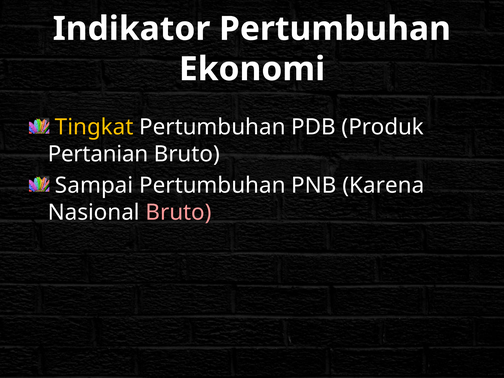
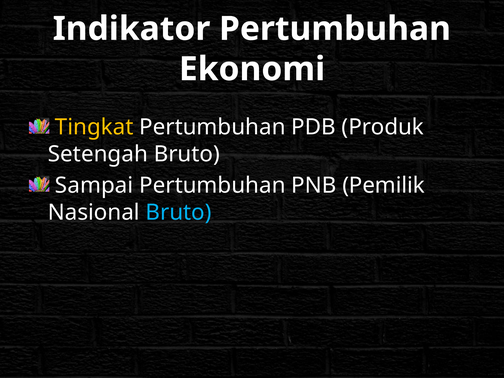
Pertanian: Pertanian -> Setengah
Karena: Karena -> Pemilik
Bruto at (179, 212) colour: pink -> light blue
